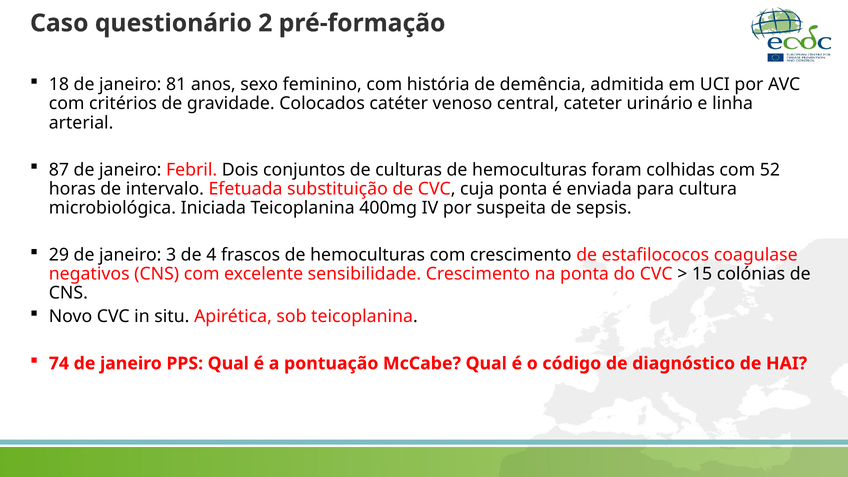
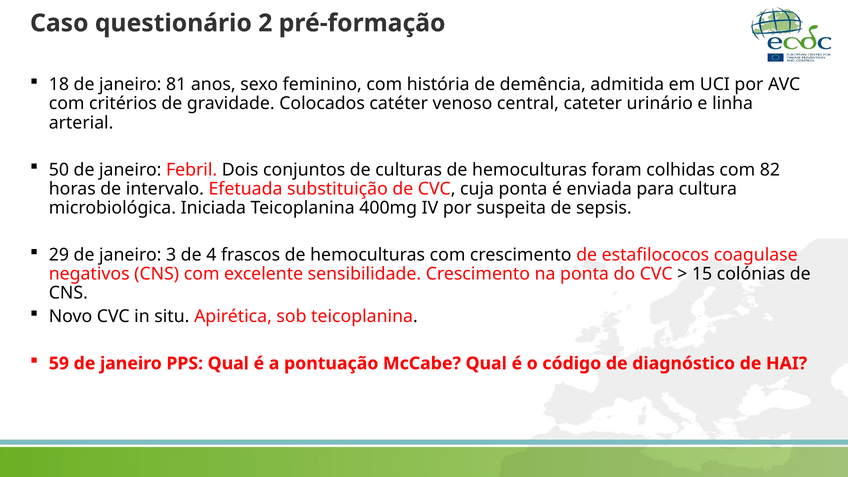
87: 87 -> 50
52: 52 -> 82
74: 74 -> 59
